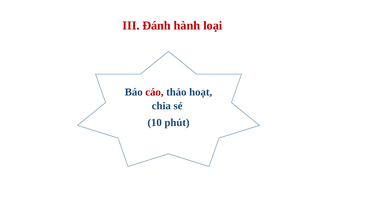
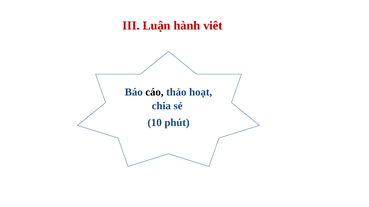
Đánh: Đánh -> Luận
loại: loại -> viêt
cáo colour: red -> black
